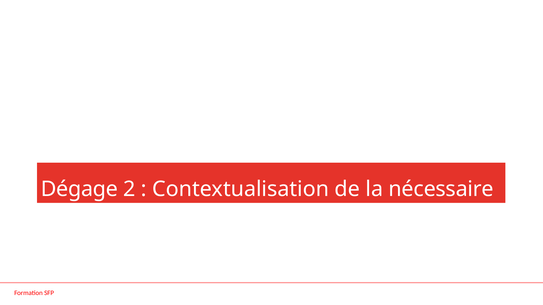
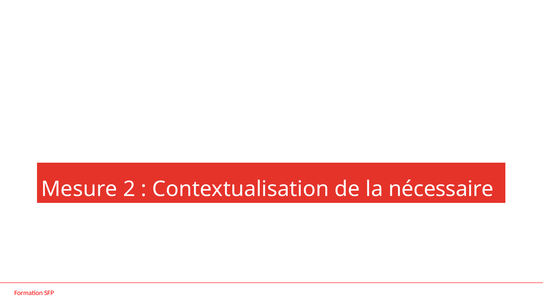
Dégage: Dégage -> Mesure
